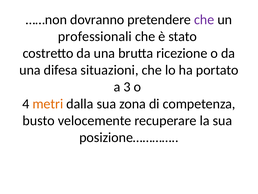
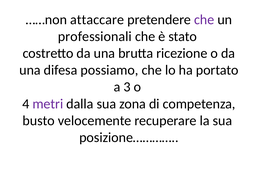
dovranno: dovranno -> attaccare
situazioni: situazioni -> possiamo
metri colour: orange -> purple
